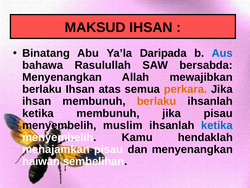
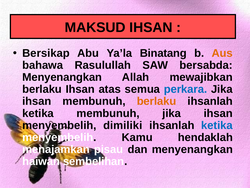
Binatang: Binatang -> Bersikap
Daripada: Daripada -> Binatang
Aus colour: blue -> orange
perkara colour: orange -> blue
membunuh jika pisau: pisau -> ihsan
muslim: muslim -> dimiliki
